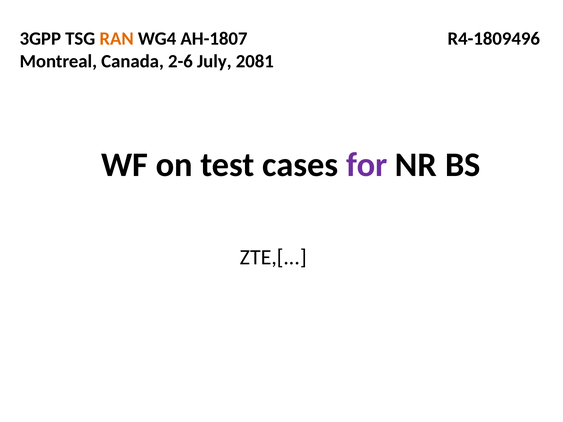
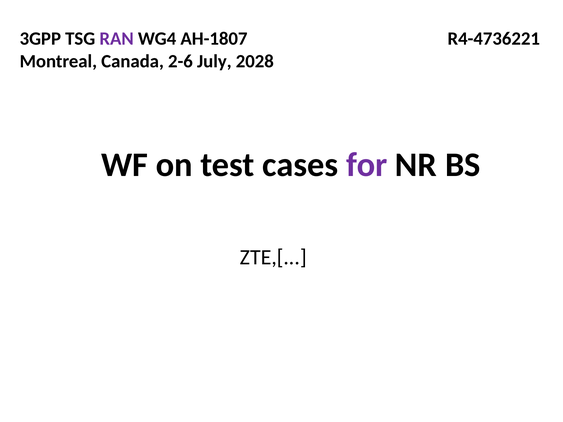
RAN colour: orange -> purple
R4-1809496: R4-1809496 -> R4-4736221
2081: 2081 -> 2028
